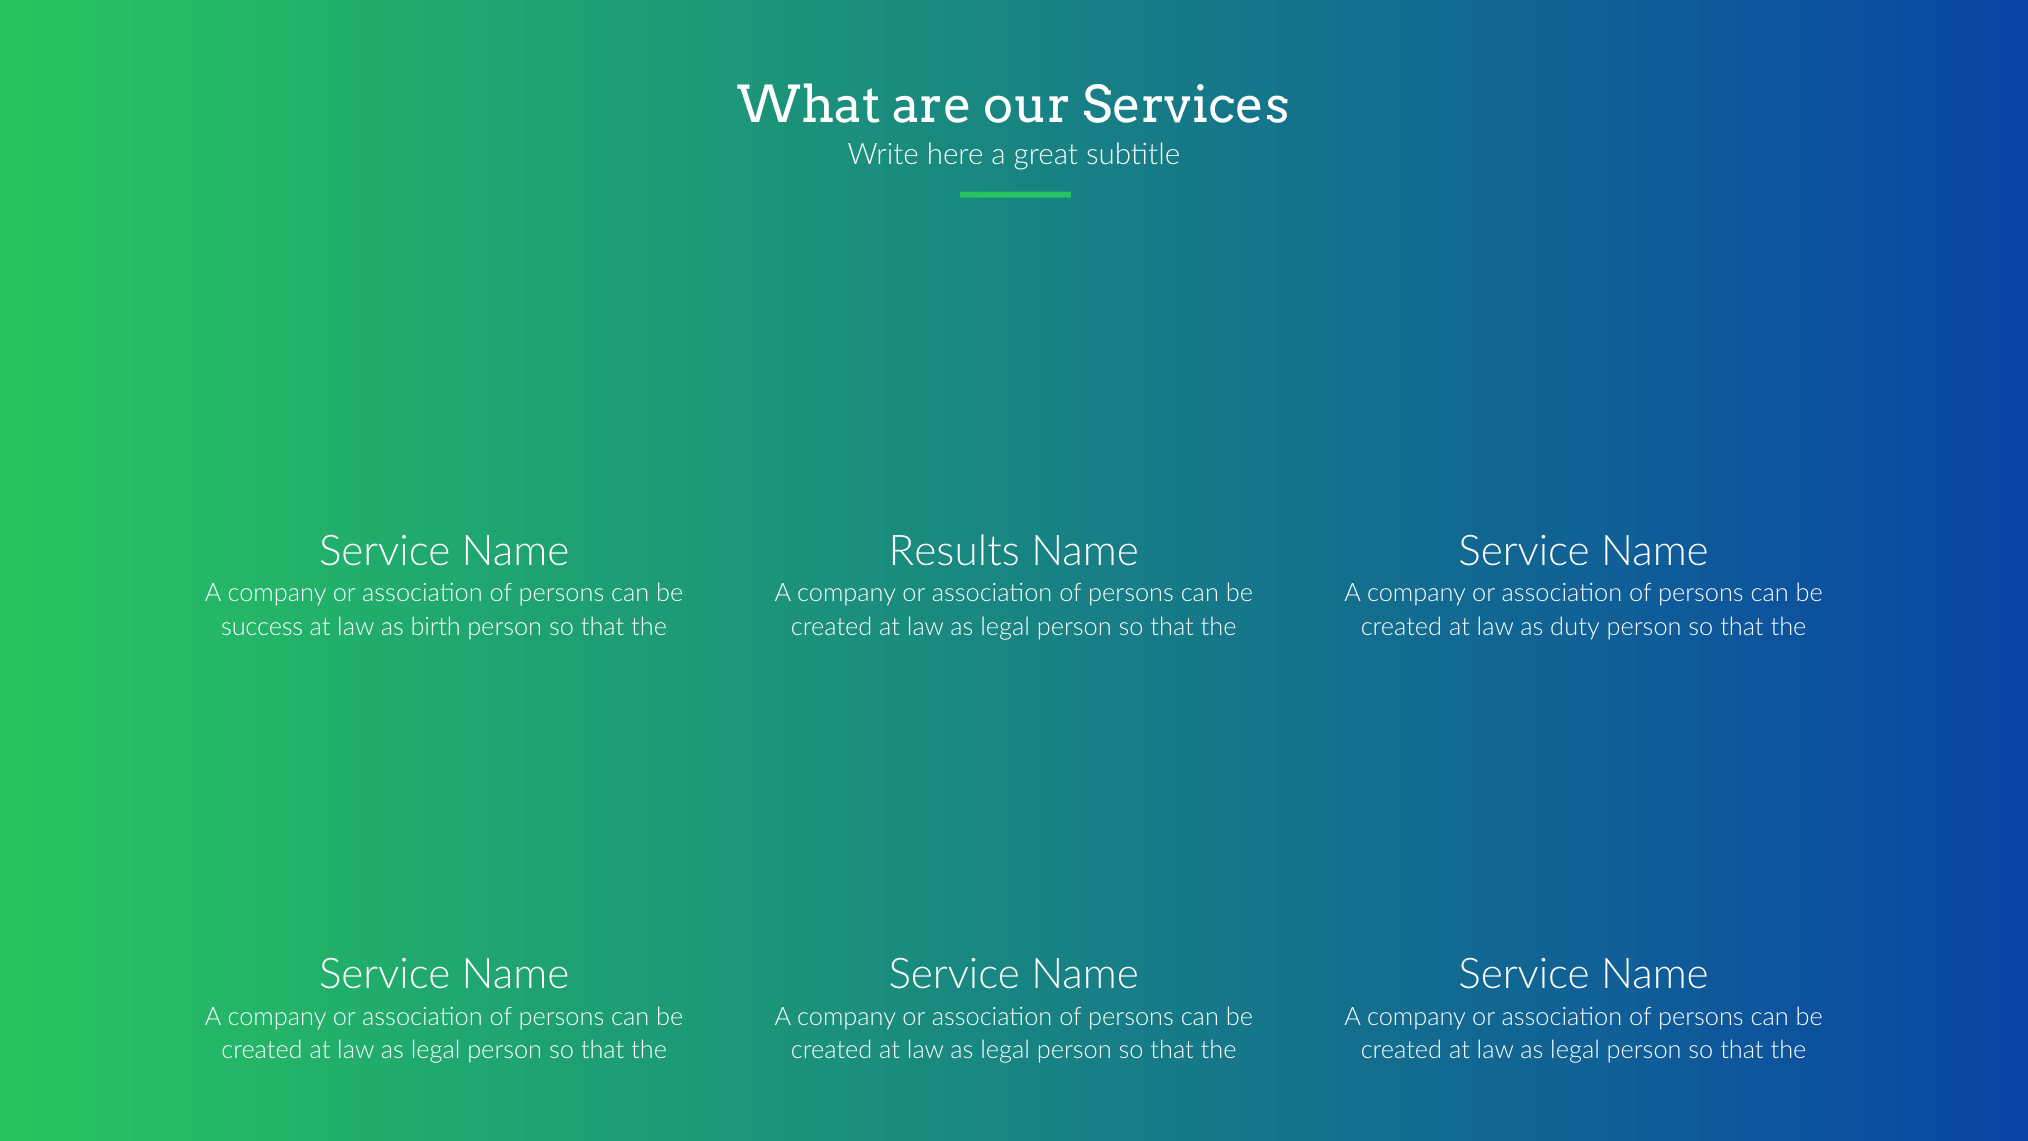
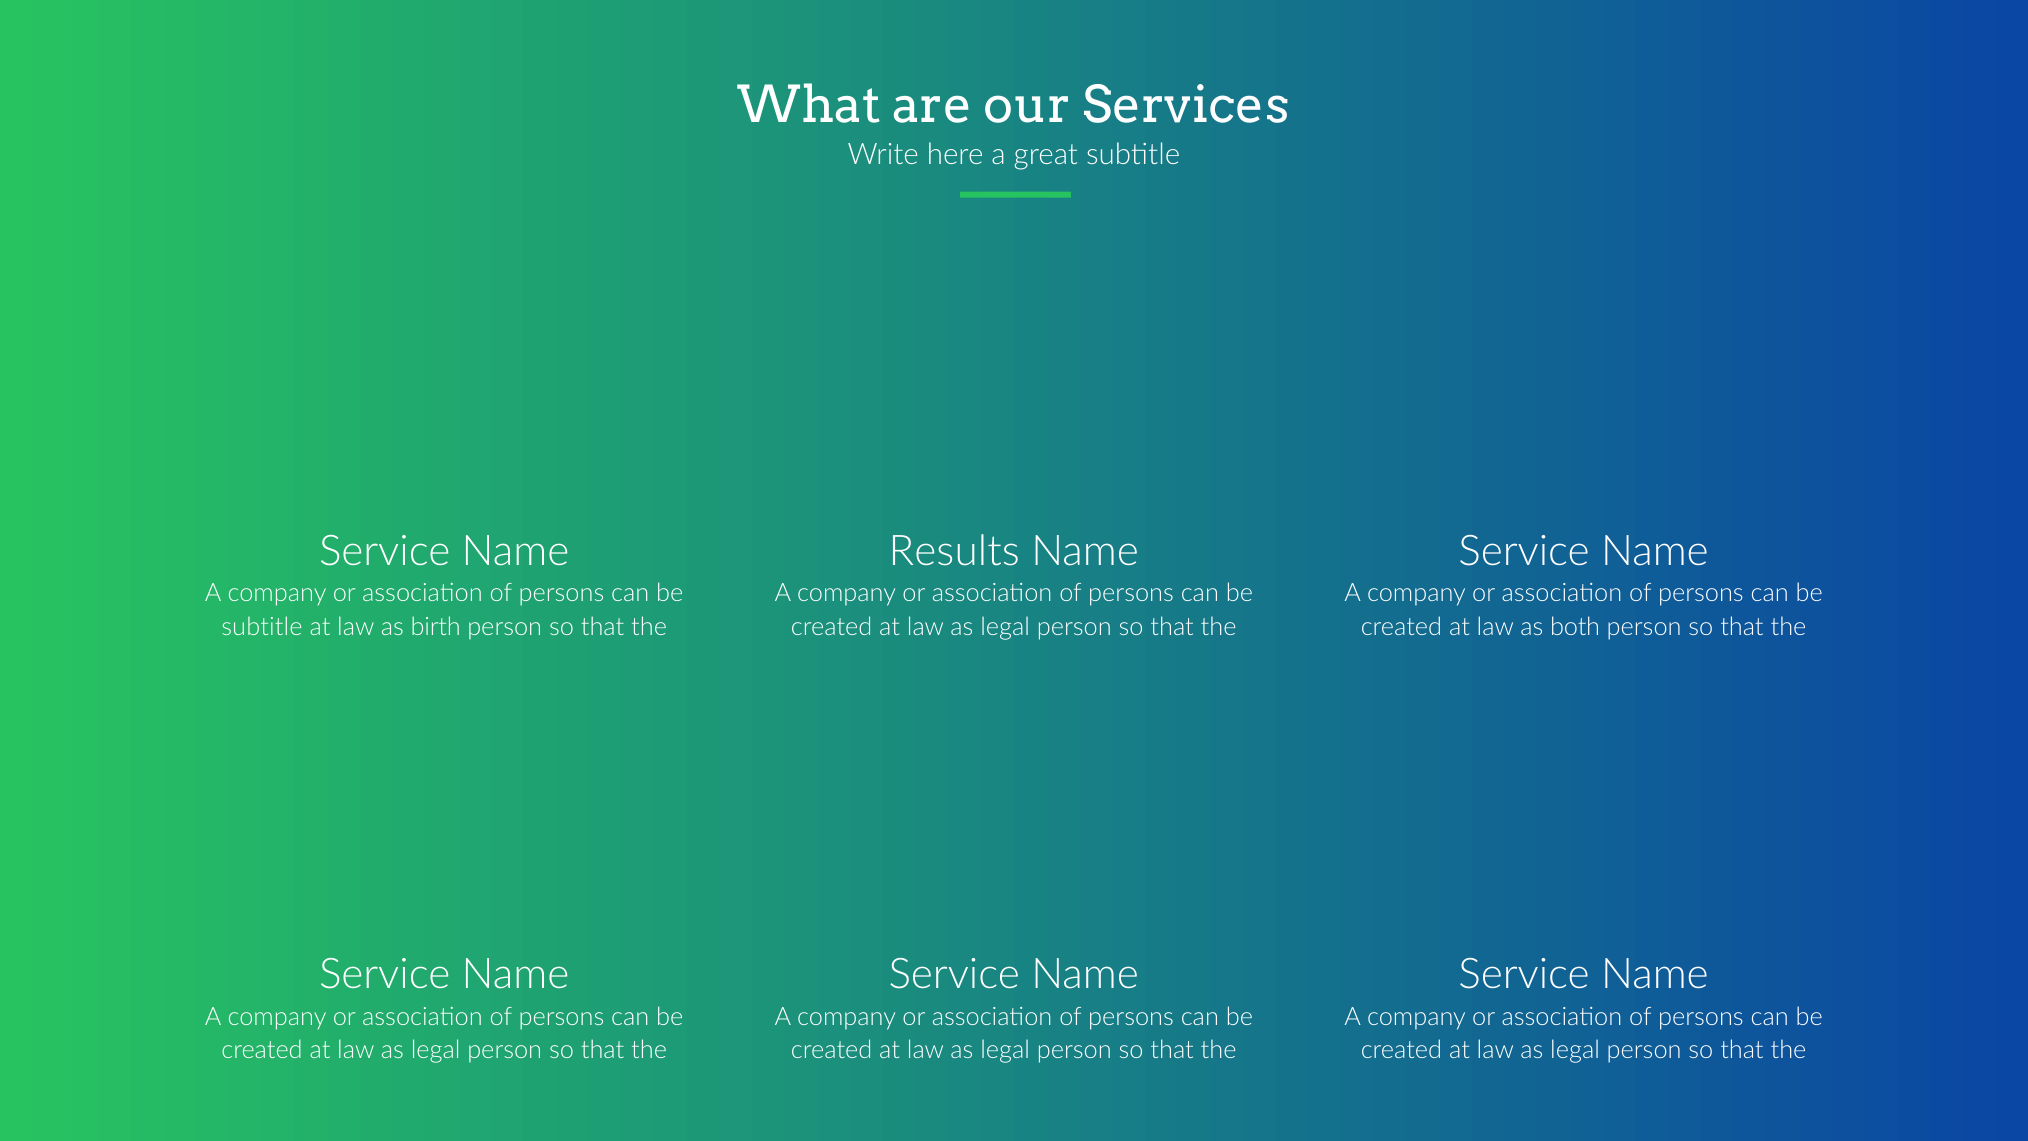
success at (262, 627): success -> subtitle
duty: duty -> both
